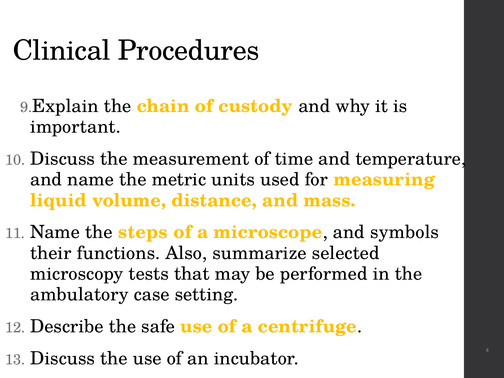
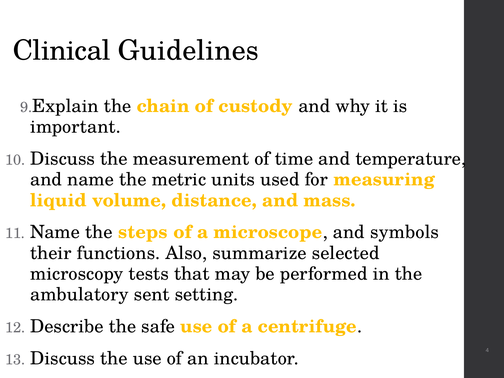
Procedures: Procedures -> Guidelines
case: case -> sent
